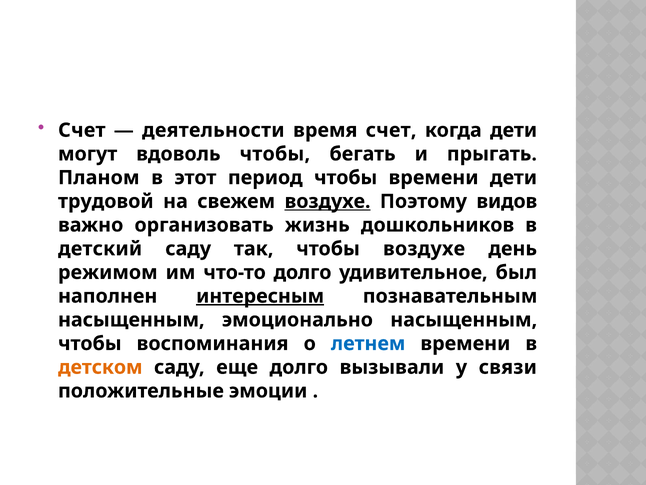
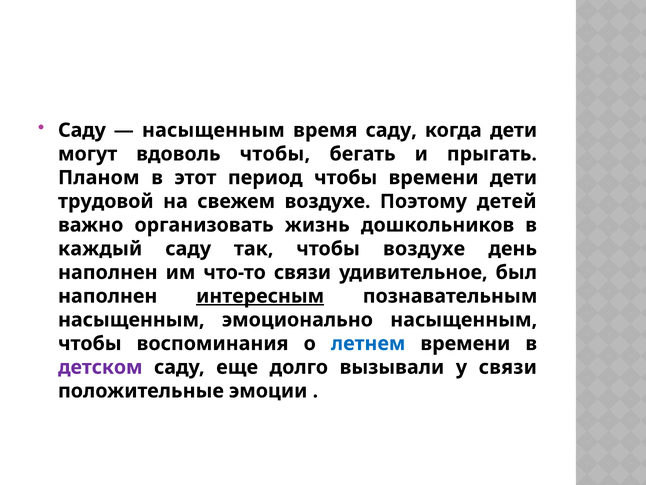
Счет at (82, 130): Счет -> Саду
деятельности at (213, 130): деятельности -> насыщенным
время счет: счет -> саду
воздухе at (328, 201) underline: present -> none
видов: видов -> детей
детский: детский -> каждый
режимом at (108, 272): режимом -> наполнен
что-то долго: долго -> связи
детском colour: orange -> purple
